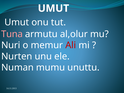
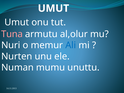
Ali colour: red -> blue
